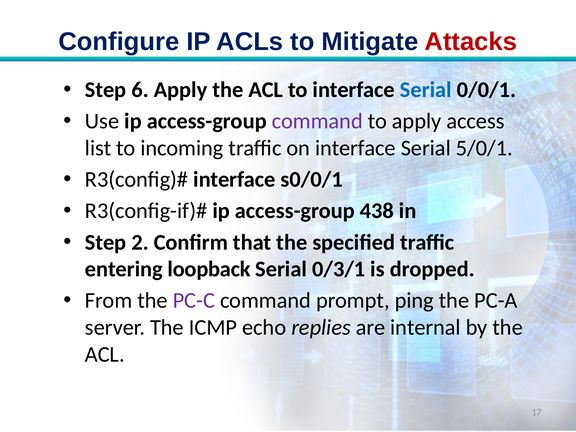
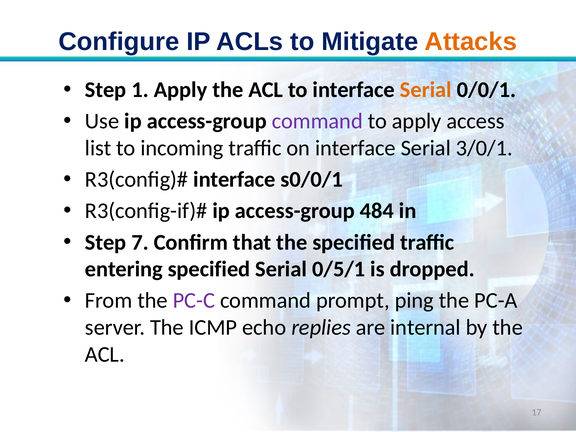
Attacks colour: red -> orange
6: 6 -> 1
Serial at (426, 90) colour: blue -> orange
5/0/1: 5/0/1 -> 3/0/1
438: 438 -> 484
2: 2 -> 7
entering loopback: loopback -> specified
0/3/1: 0/3/1 -> 0/5/1
